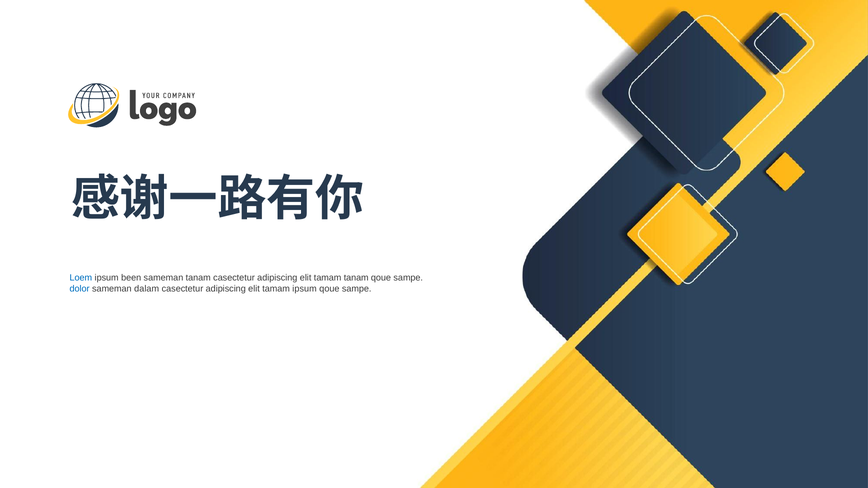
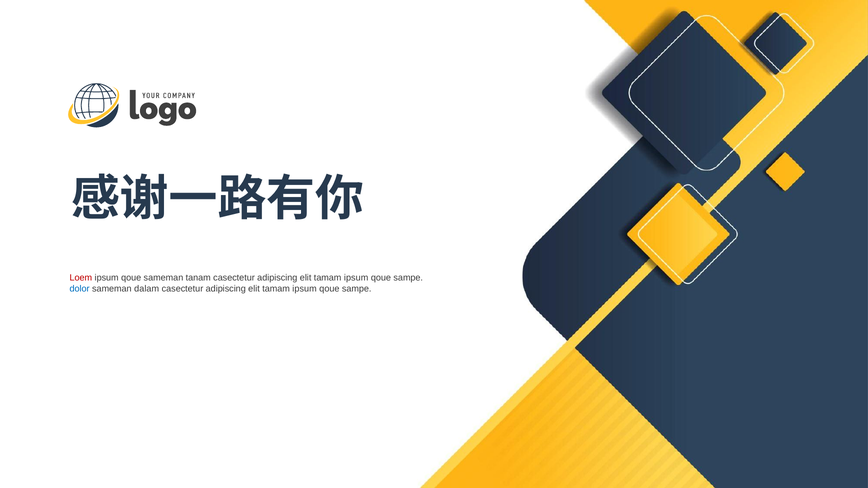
Loem colour: blue -> red
been at (131, 278): been -> qoue
tanam at (356, 278): tanam -> ipsum
